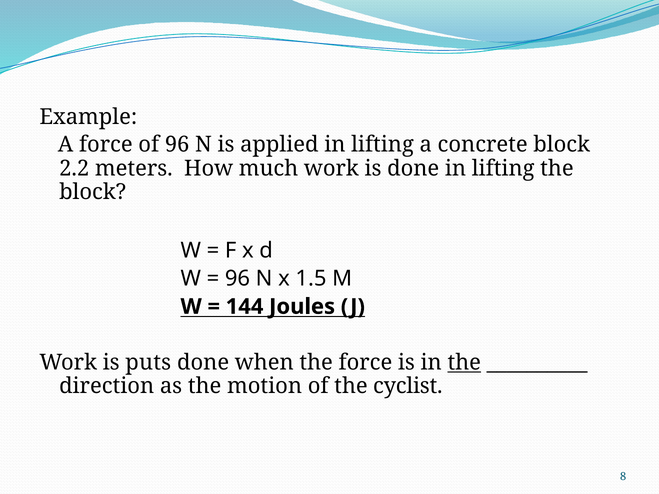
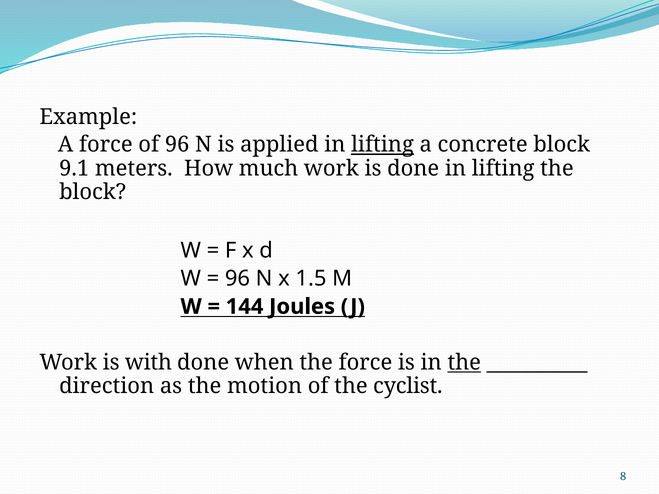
lifting at (383, 145) underline: none -> present
2.2: 2.2 -> 9.1
puts: puts -> with
